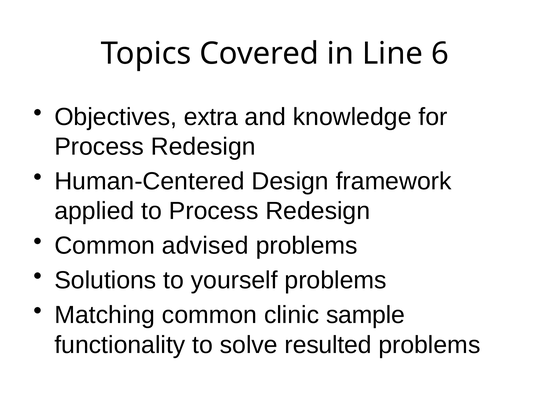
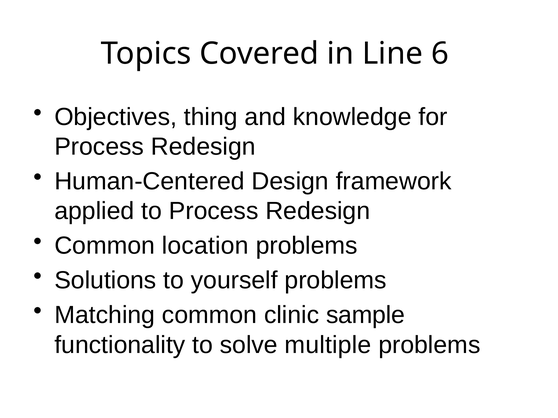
extra: extra -> thing
advised: advised -> location
resulted: resulted -> multiple
